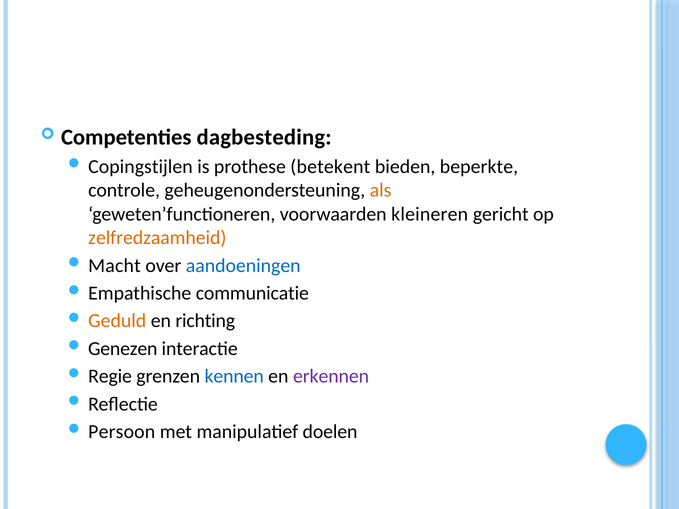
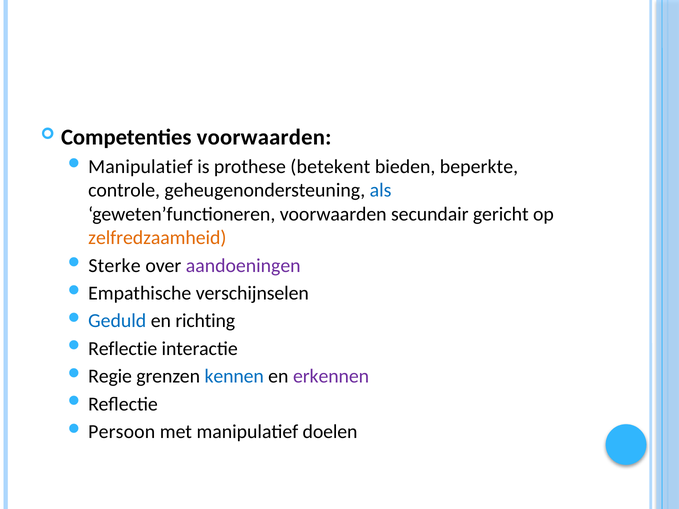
Competenties dagbesteding: dagbesteding -> voorwaarden
Copingstijlen at (140, 167): Copingstijlen -> Manipulatief
als colour: orange -> blue
kleineren: kleineren -> secundair
Macht: Macht -> Sterke
aandoeningen colour: blue -> purple
communicatie: communicatie -> verschijnselen
Geduld colour: orange -> blue
Genezen at (123, 349): Genezen -> Reflectie
